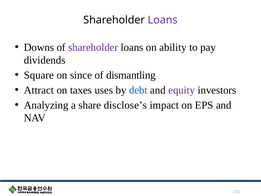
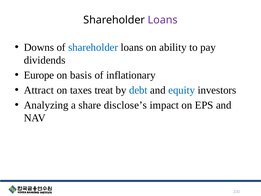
shareholder at (93, 47) colour: purple -> blue
Square: Square -> Europe
since: since -> basis
dismantling: dismantling -> inflationary
uses: uses -> treat
equity colour: purple -> blue
